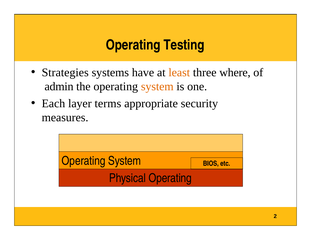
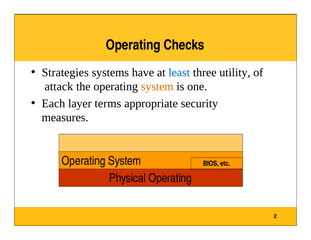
Testing: Testing -> Checks
least colour: orange -> blue
where: where -> utility
admin: admin -> attack
